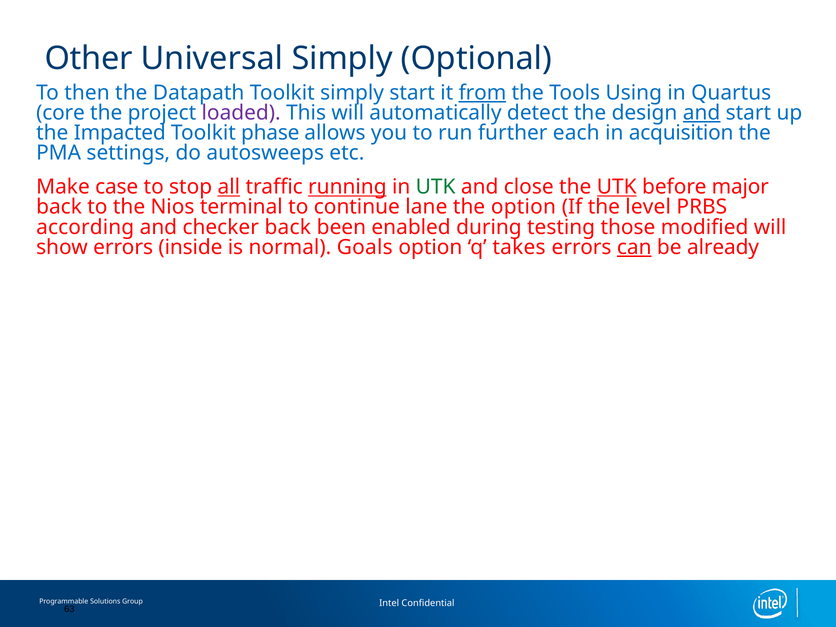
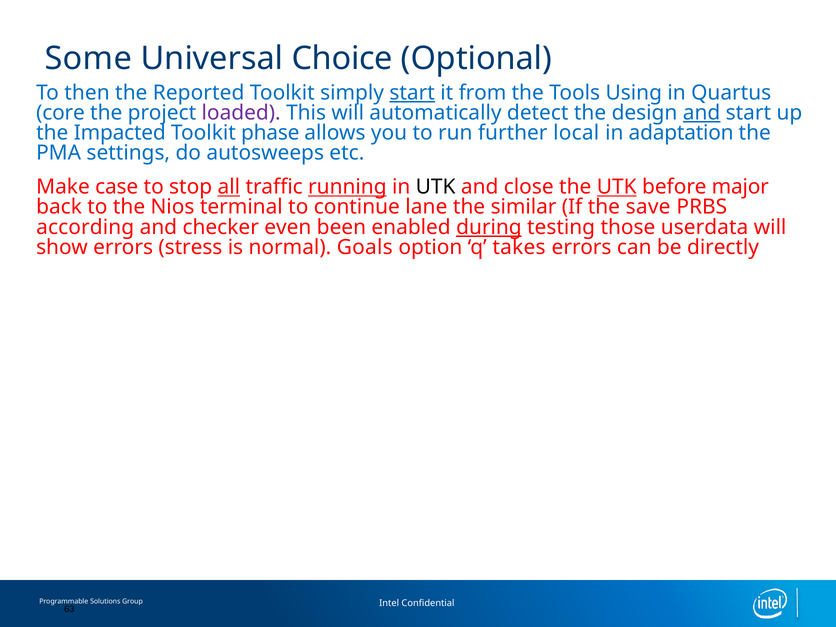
Other: Other -> Some
Universal Simply: Simply -> Choice
Datapath: Datapath -> Reported
start at (412, 93) underline: none -> present
from underline: present -> none
each: each -> local
acquisition: acquisition -> adaptation
UTK at (436, 187) colour: green -> black
the option: option -> similar
level: level -> save
checker back: back -> even
during underline: none -> present
modified: modified -> userdata
inside: inside -> stress
can underline: present -> none
already: already -> directly
